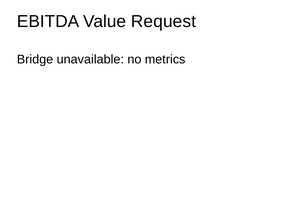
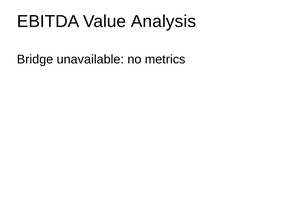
Request: Request -> Analysis
